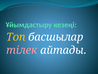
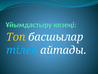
тілек colour: pink -> light blue
